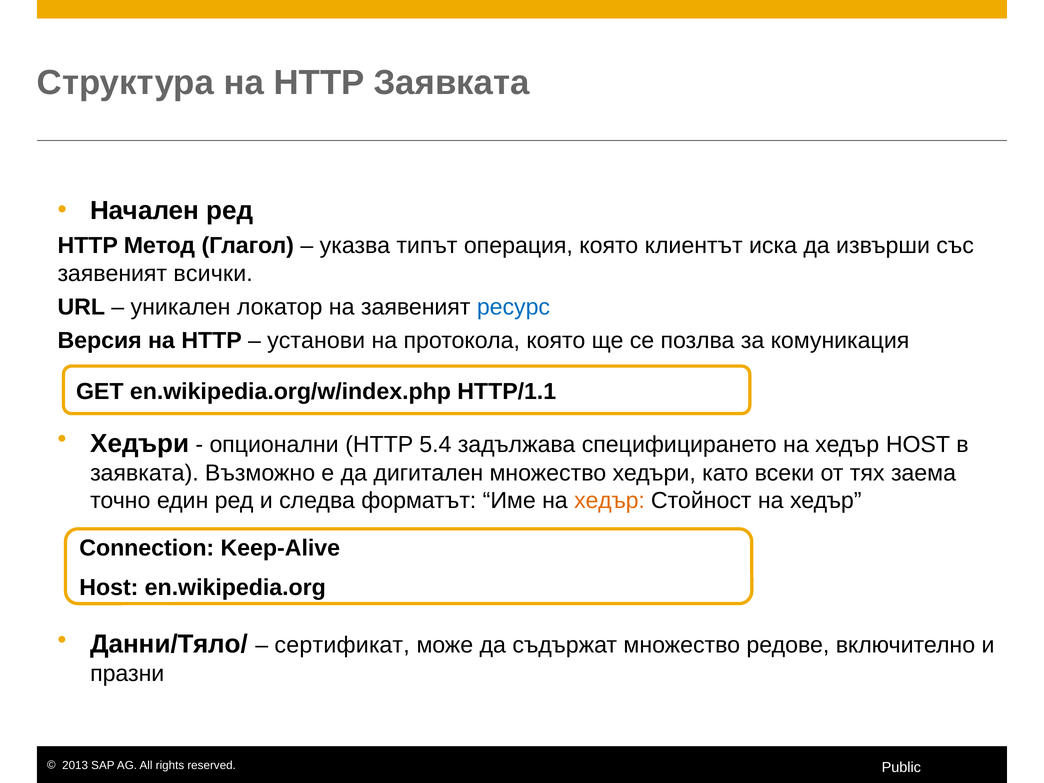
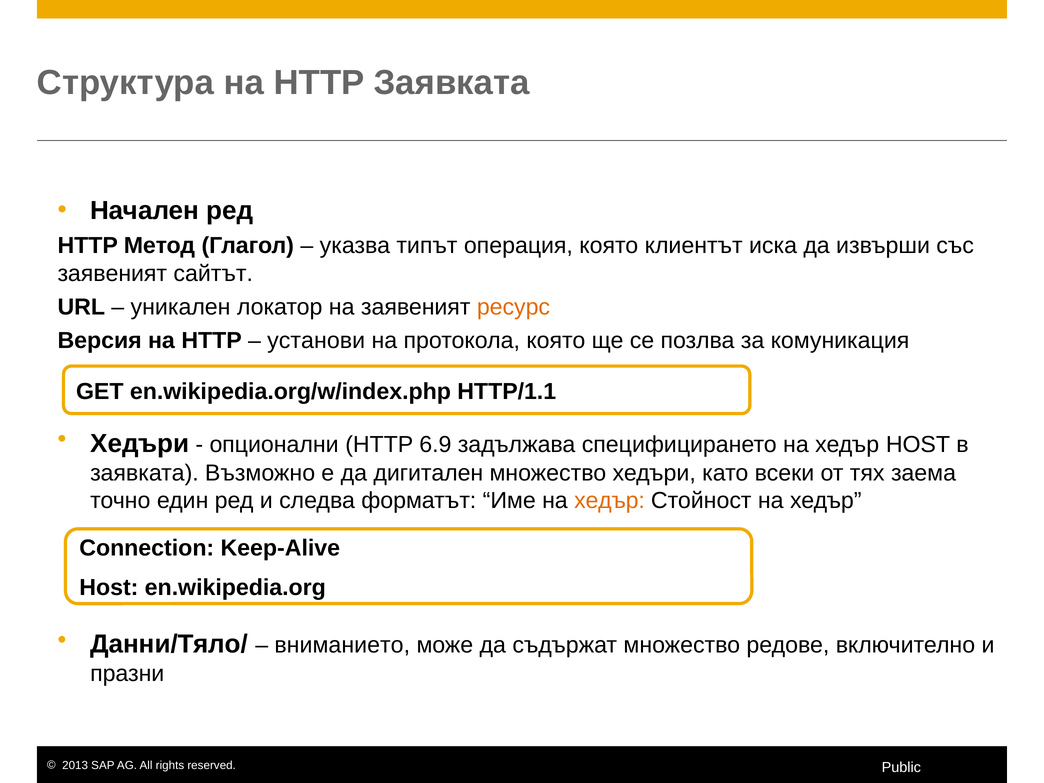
всички: всички -> сайтът
ресурс colour: blue -> orange
5.4: 5.4 -> 6.9
сертификат: сертификат -> вниманието
